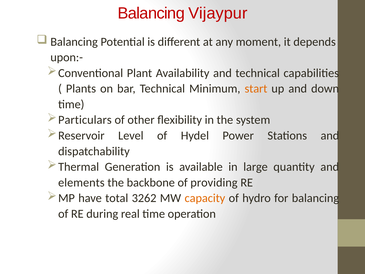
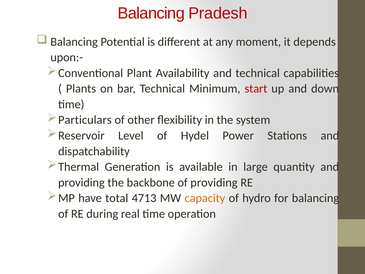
Vijaypur: Vijaypur -> Pradesh
start colour: orange -> red
elements at (81, 182): elements -> providing
3262: 3262 -> 4713
